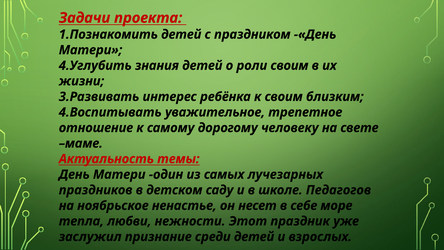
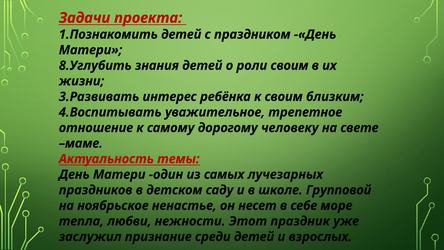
4.Углубить: 4.Углубить -> 8.Углубить
Педагогов: Педагогов -> Групповой
